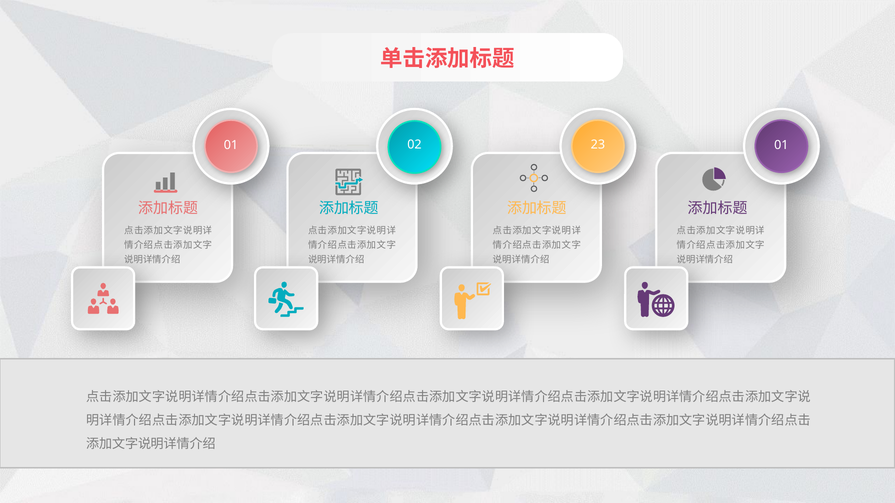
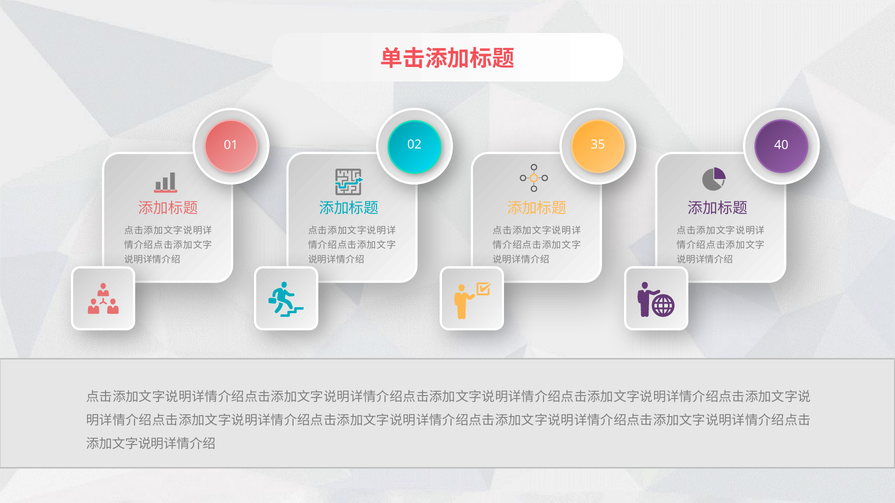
02 01: 01 -> 40
23: 23 -> 35
